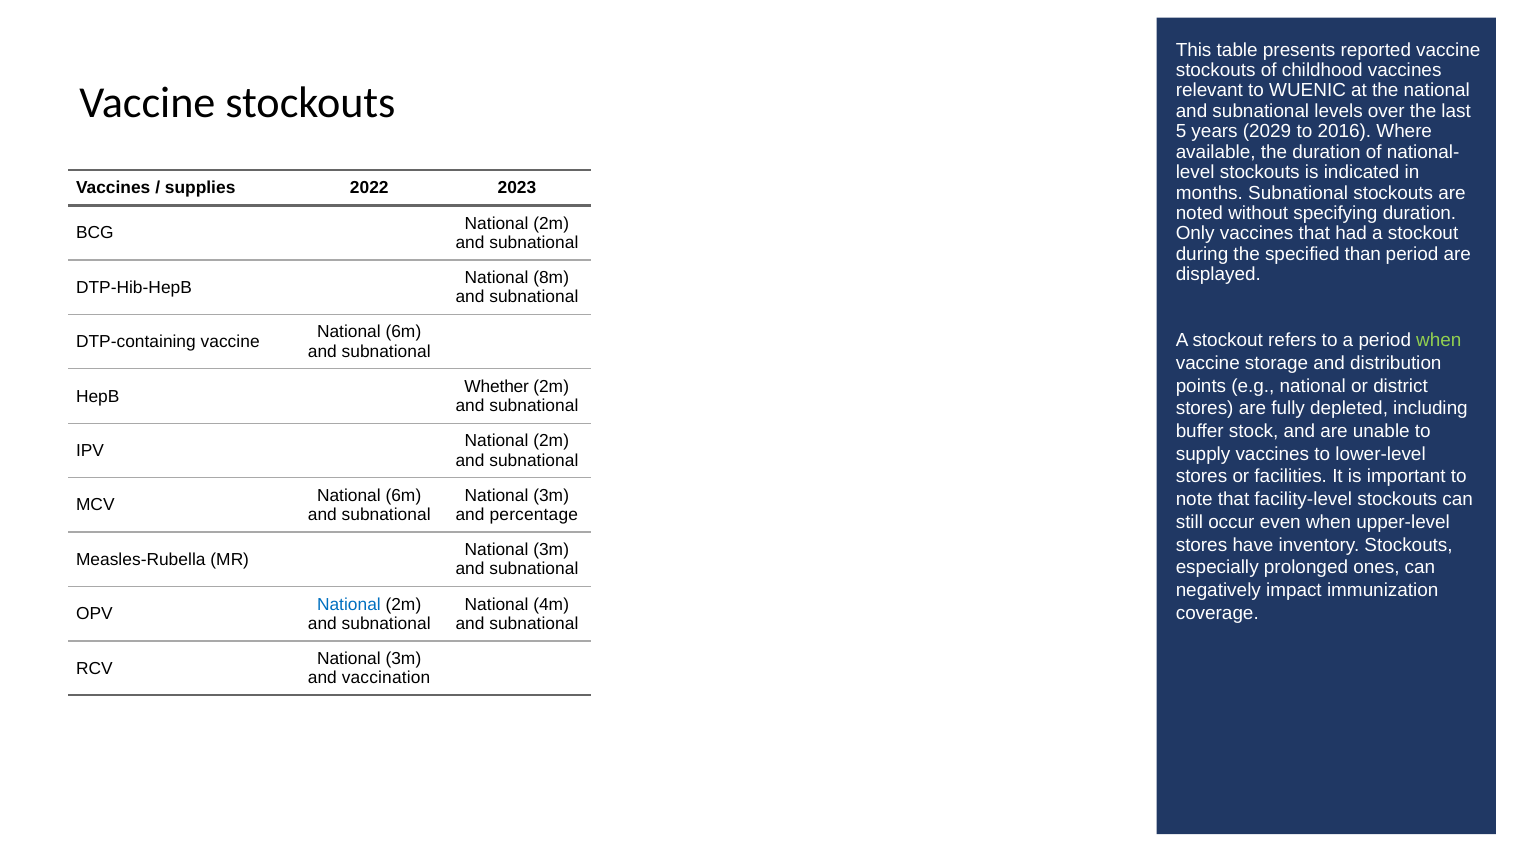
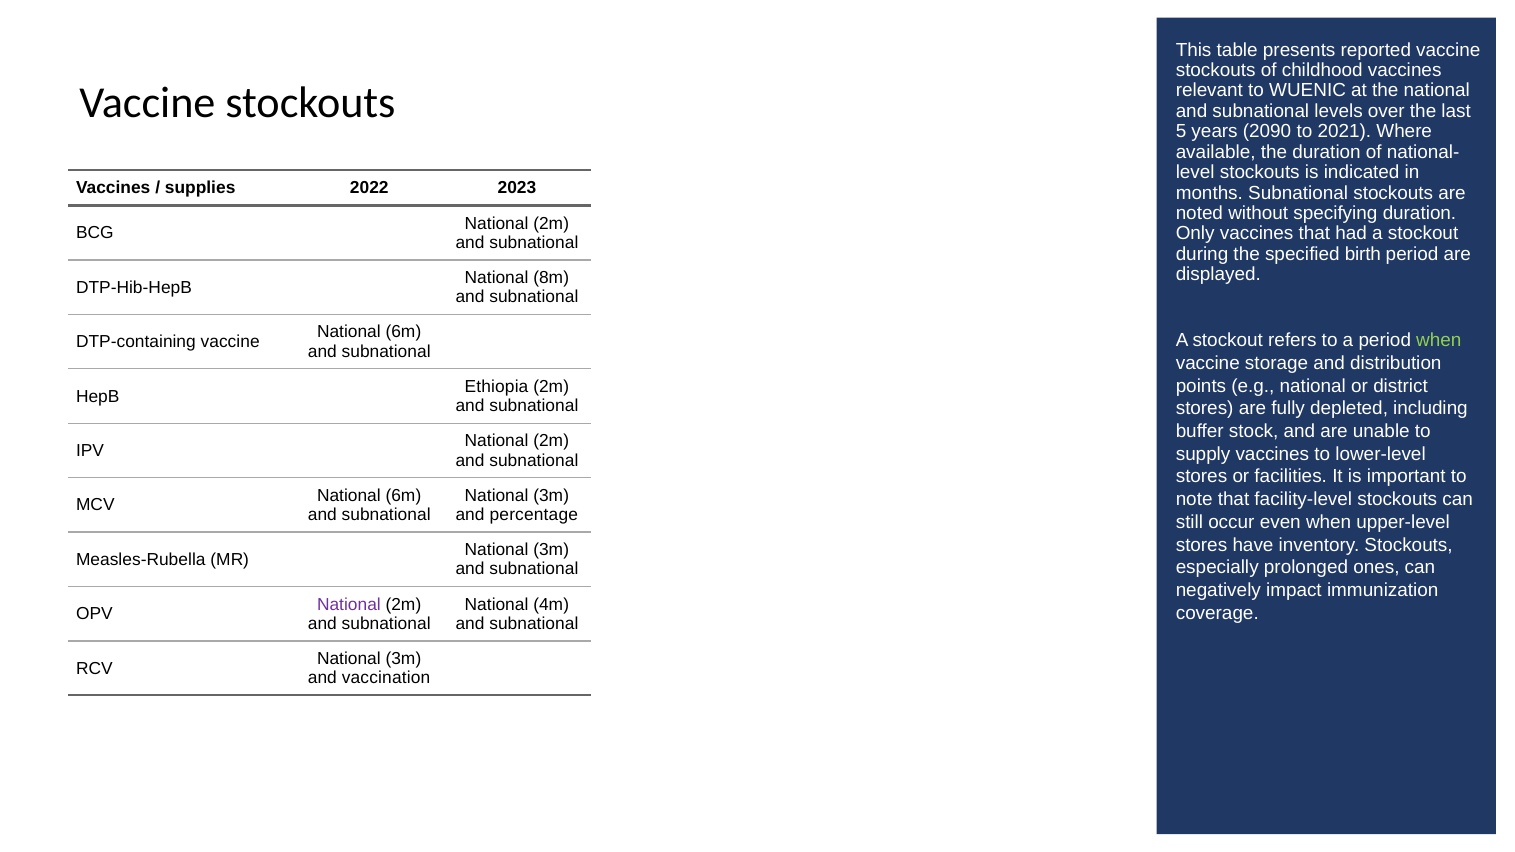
2029: 2029 -> 2090
2016: 2016 -> 2021
than: than -> birth
Whether: Whether -> Ethiopia
National at (349, 604) colour: blue -> purple
